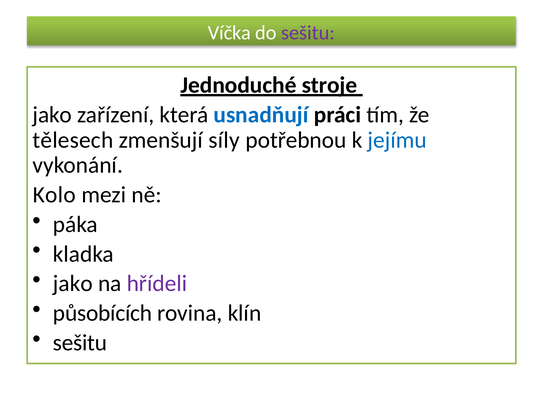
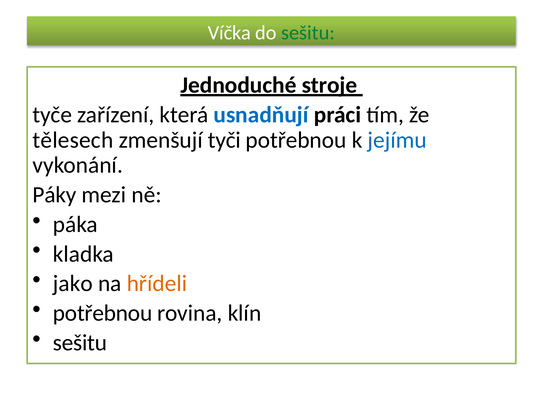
sešitu at (308, 33) colour: purple -> green
jako at (52, 115): jako -> tyče
síly: síly -> tyči
Kolo: Kolo -> Páky
hřídeli colour: purple -> orange
působících at (103, 313): působících -> potřebnou
